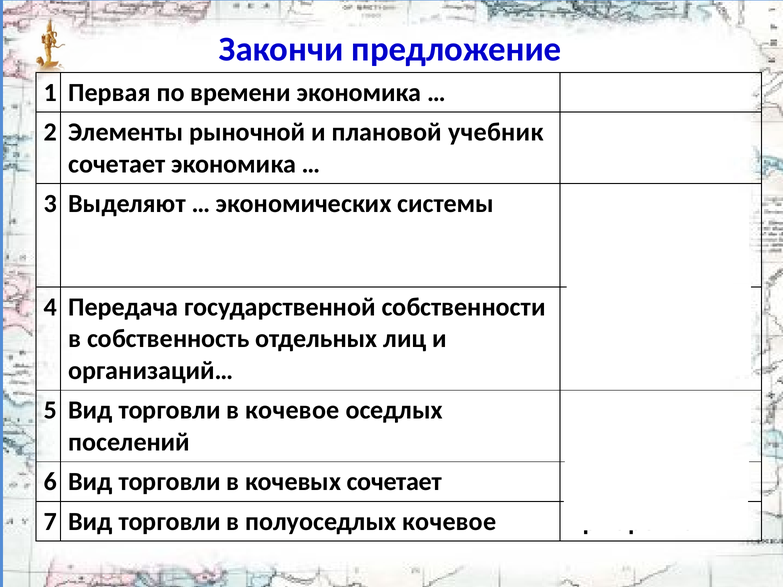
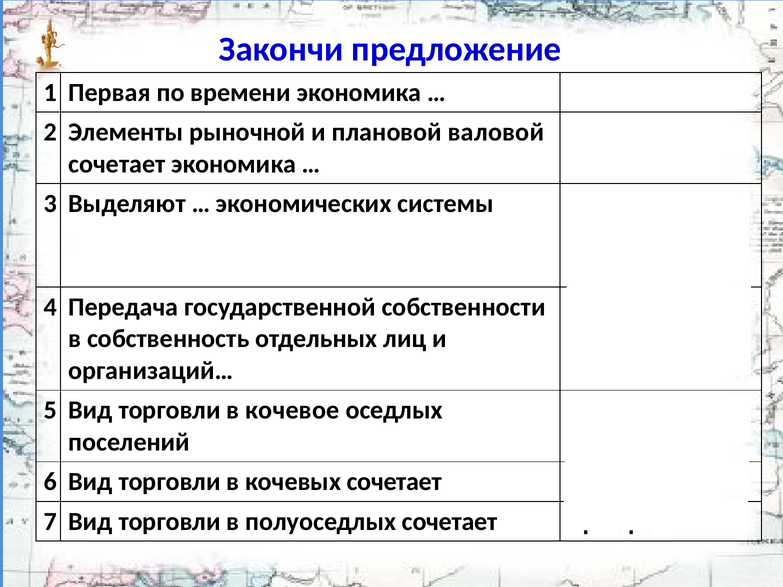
учебник: учебник -> валовой
полуоседлых кочевое: кочевое -> сочетает
